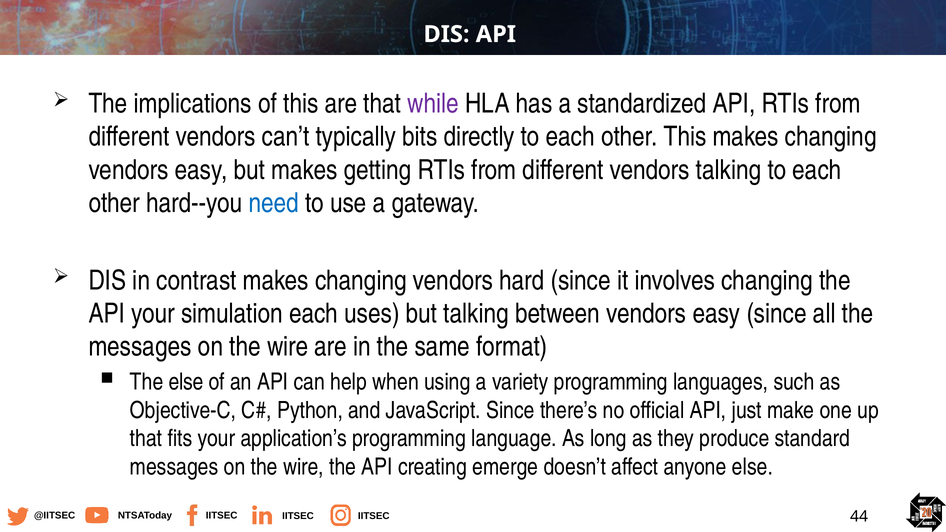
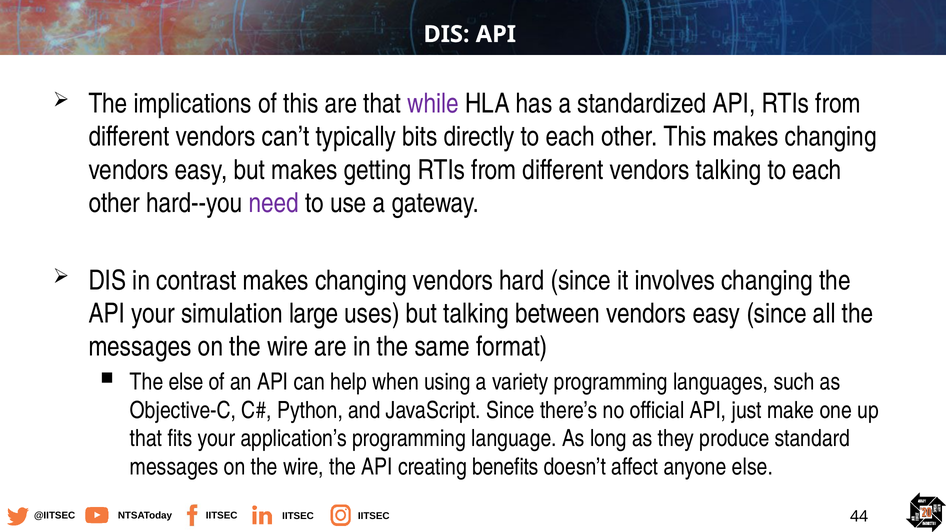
need colour: blue -> purple
simulation each: each -> large
emerge: emerge -> benefits
